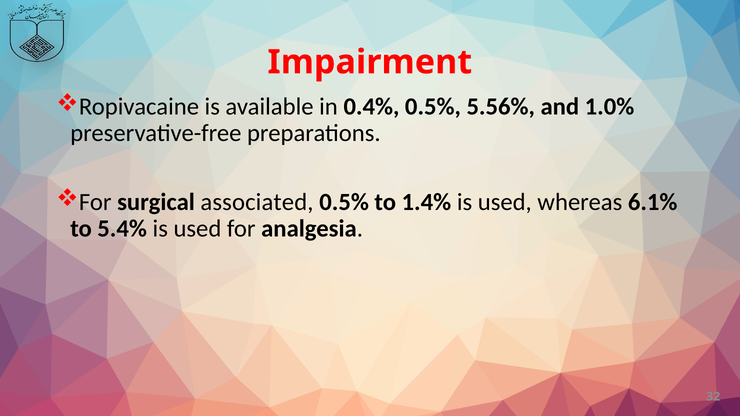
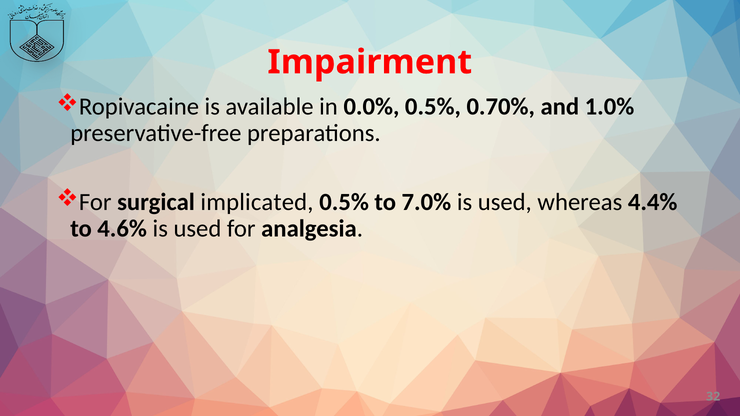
0.4%: 0.4% -> 0.0%
5.56%: 5.56% -> 0.70%
associated: associated -> implicated
1.4%: 1.4% -> 7.0%
6.1%: 6.1% -> 4.4%
5.4%: 5.4% -> 4.6%
